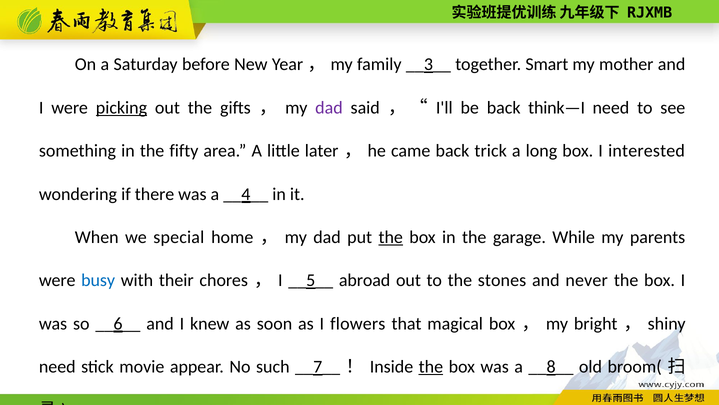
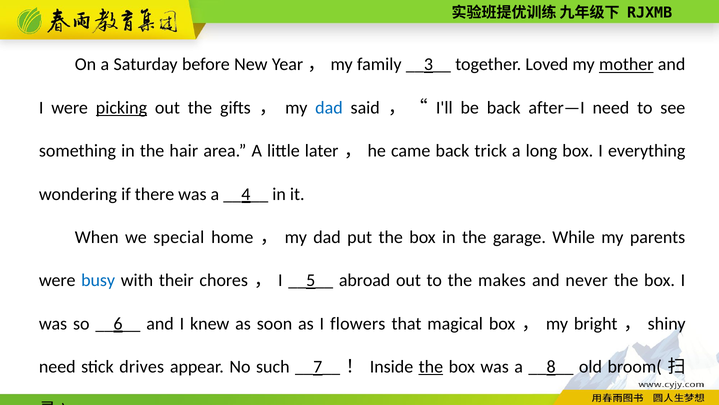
Smart: Smart -> Loved
mother underline: none -> present
dad at (329, 108) colour: purple -> blue
think—I: think—I -> after—I
fifty: fifty -> hair
interested: interested -> everything
the at (391, 237) underline: present -> none
stones: stones -> makes
movie: movie -> drives
